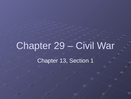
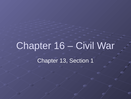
29: 29 -> 16
